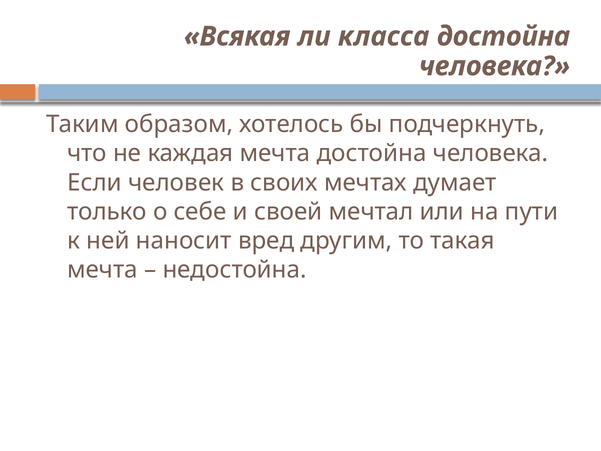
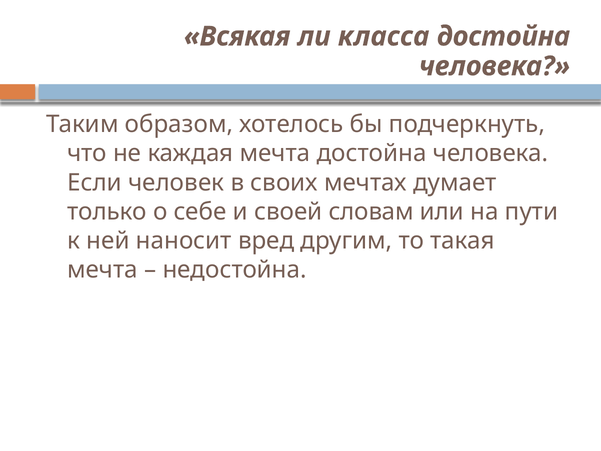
мечтал: мечтал -> словам
